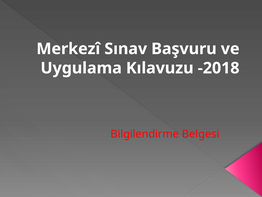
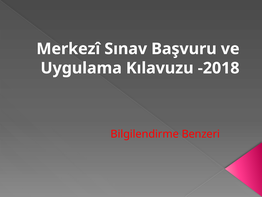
Belgesi: Belgesi -> Benzeri
